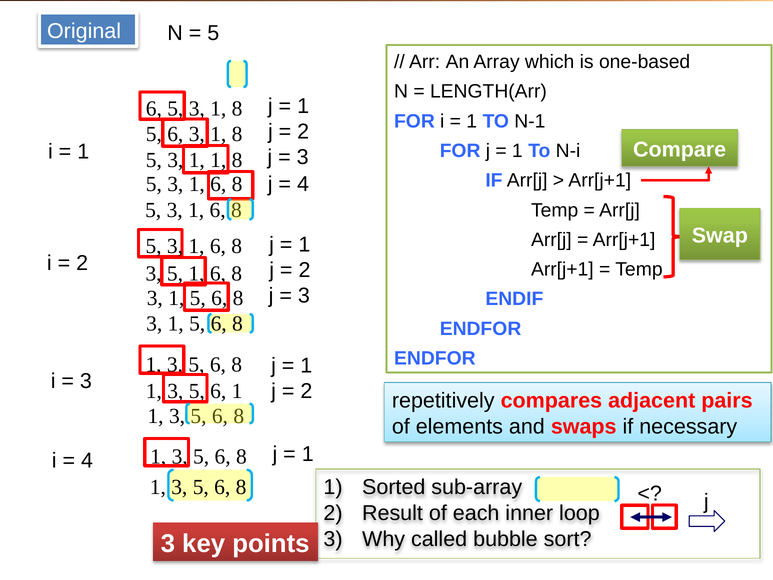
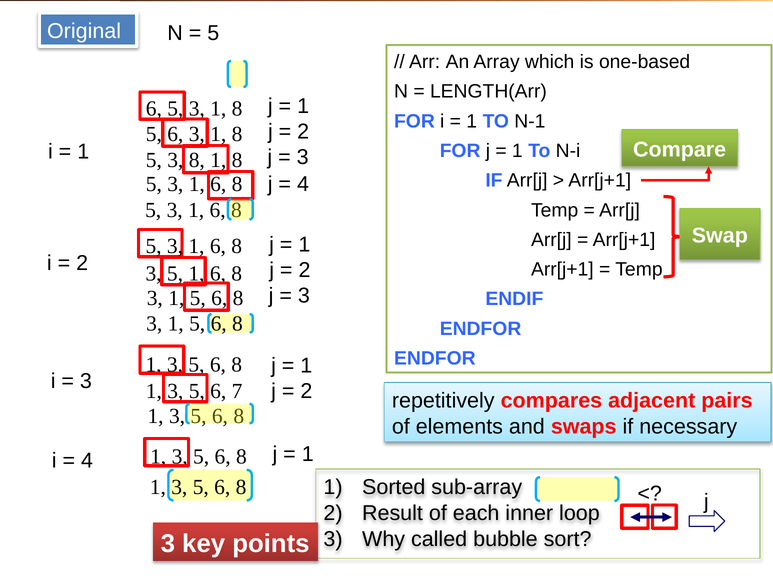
1 at (197, 160): 1 -> 8
6 1: 1 -> 7
